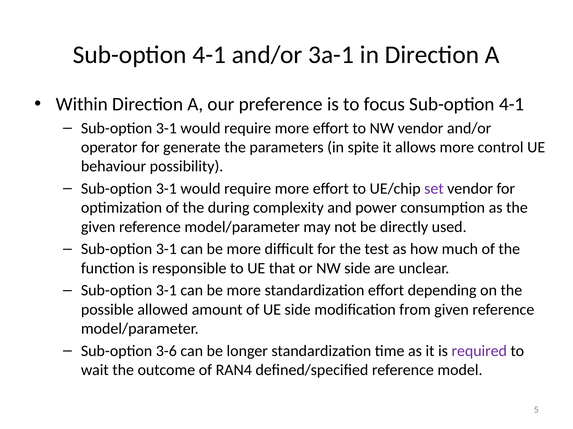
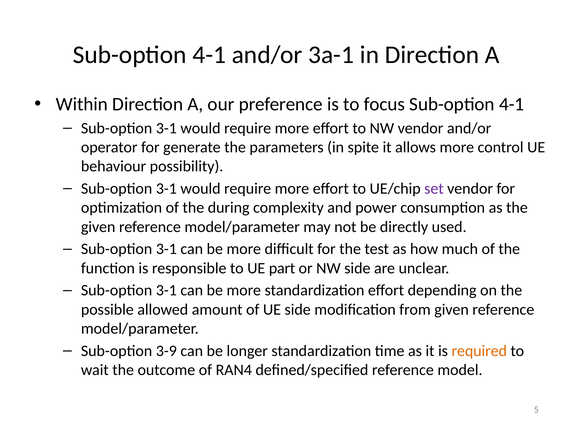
that: that -> part
3-6: 3-6 -> 3-9
required colour: purple -> orange
